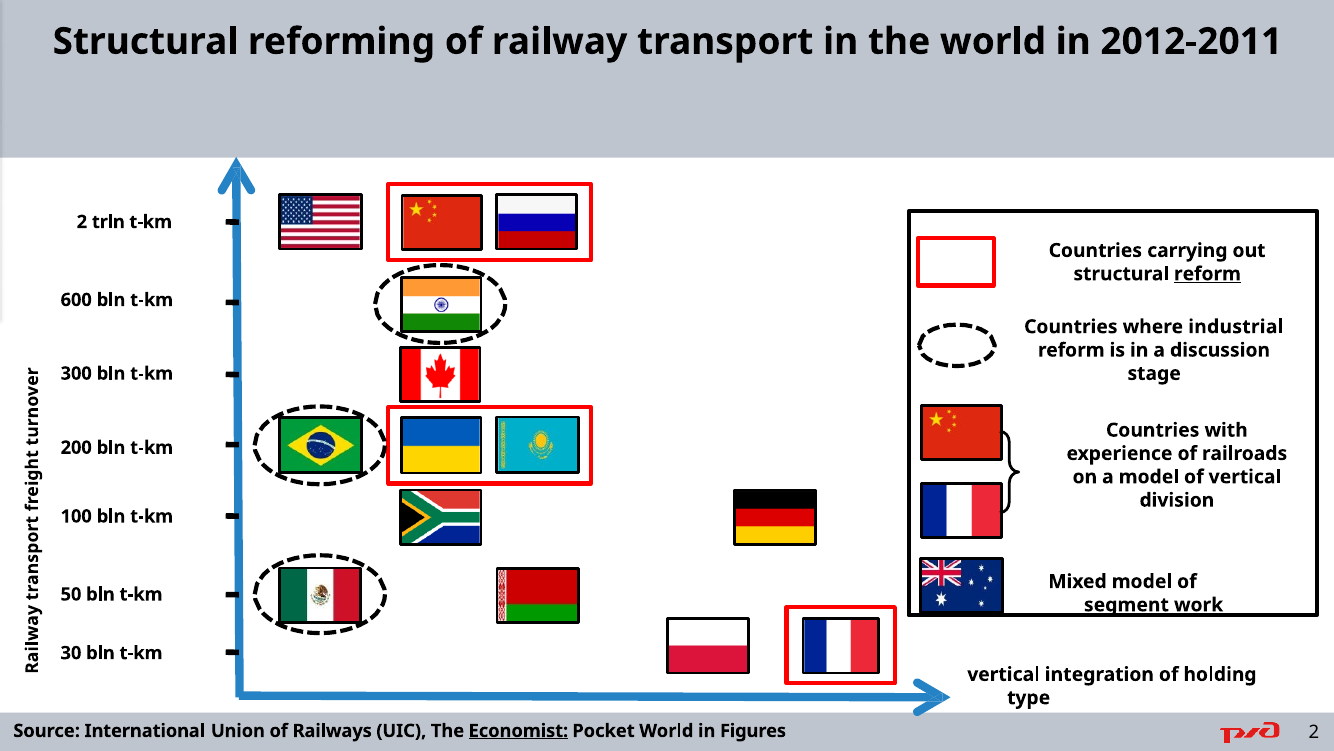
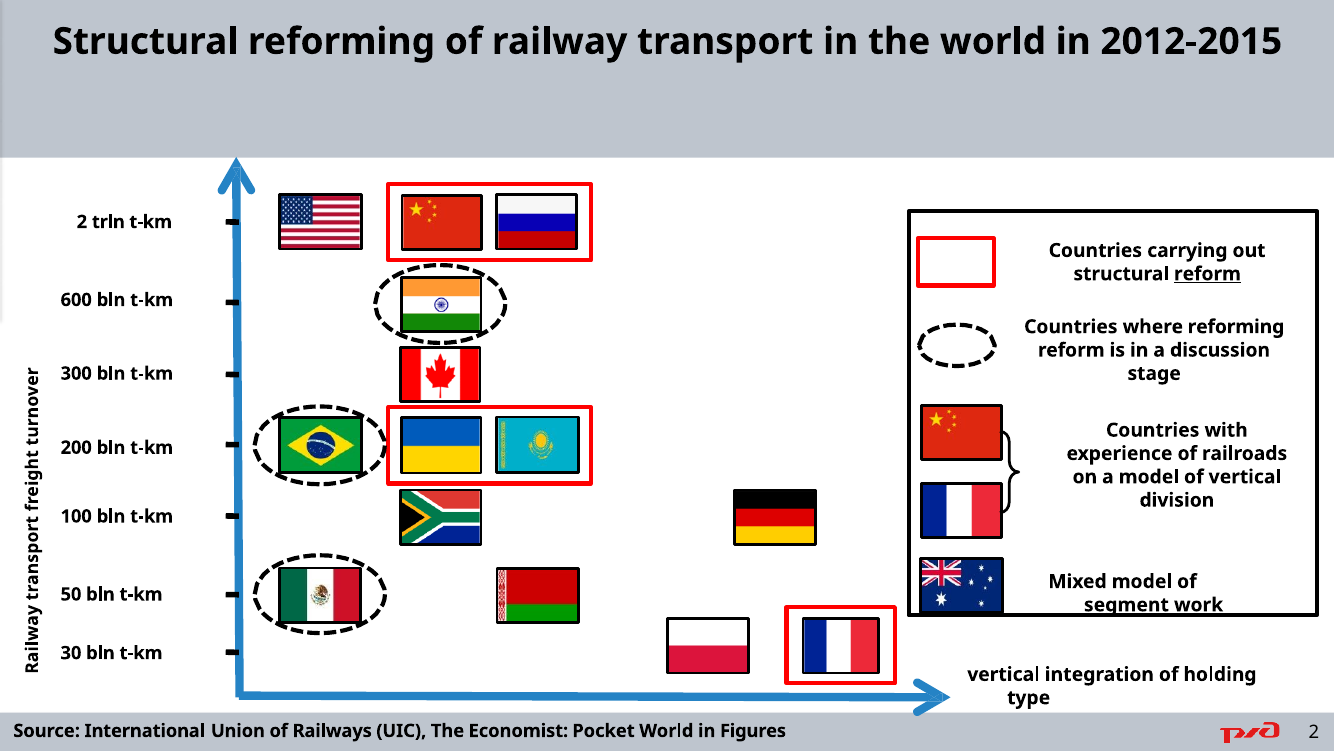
2012-2011: 2012-2011 -> 2012-2015
where industrial: industrial -> reforming
Economist underline: present -> none
